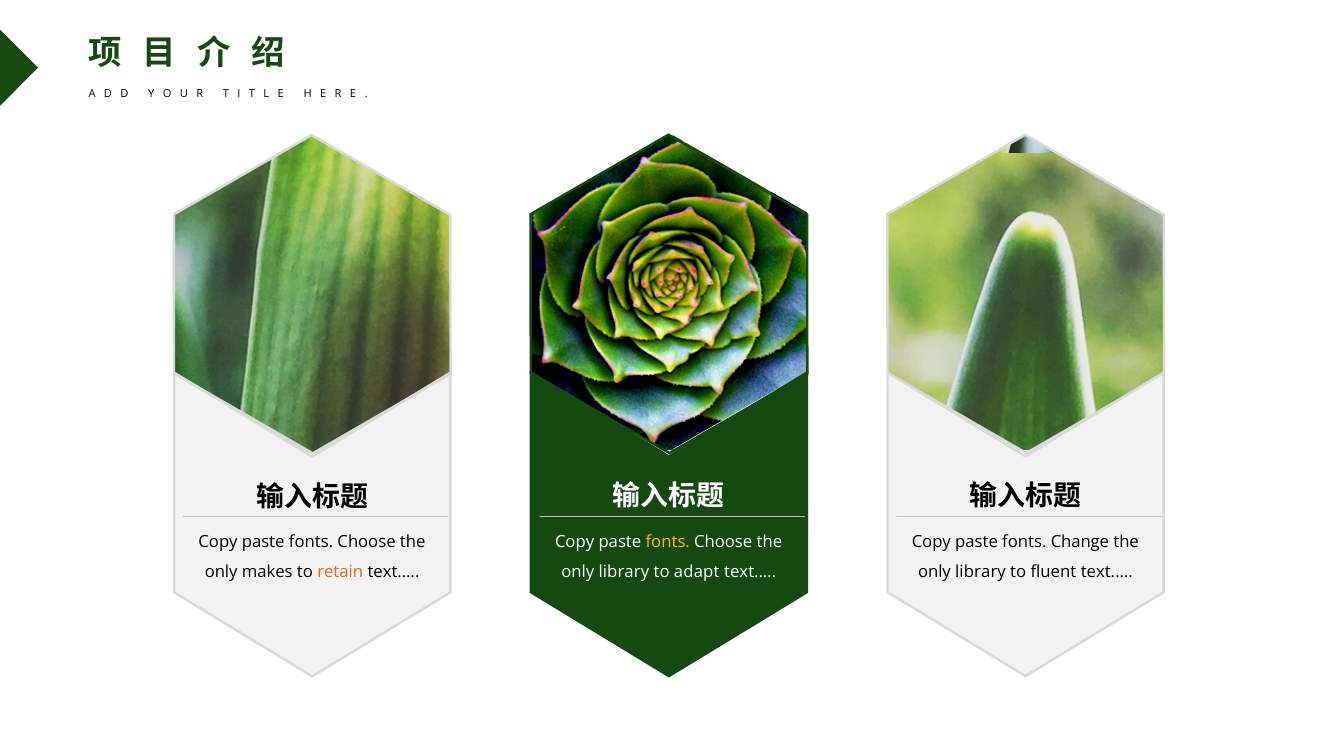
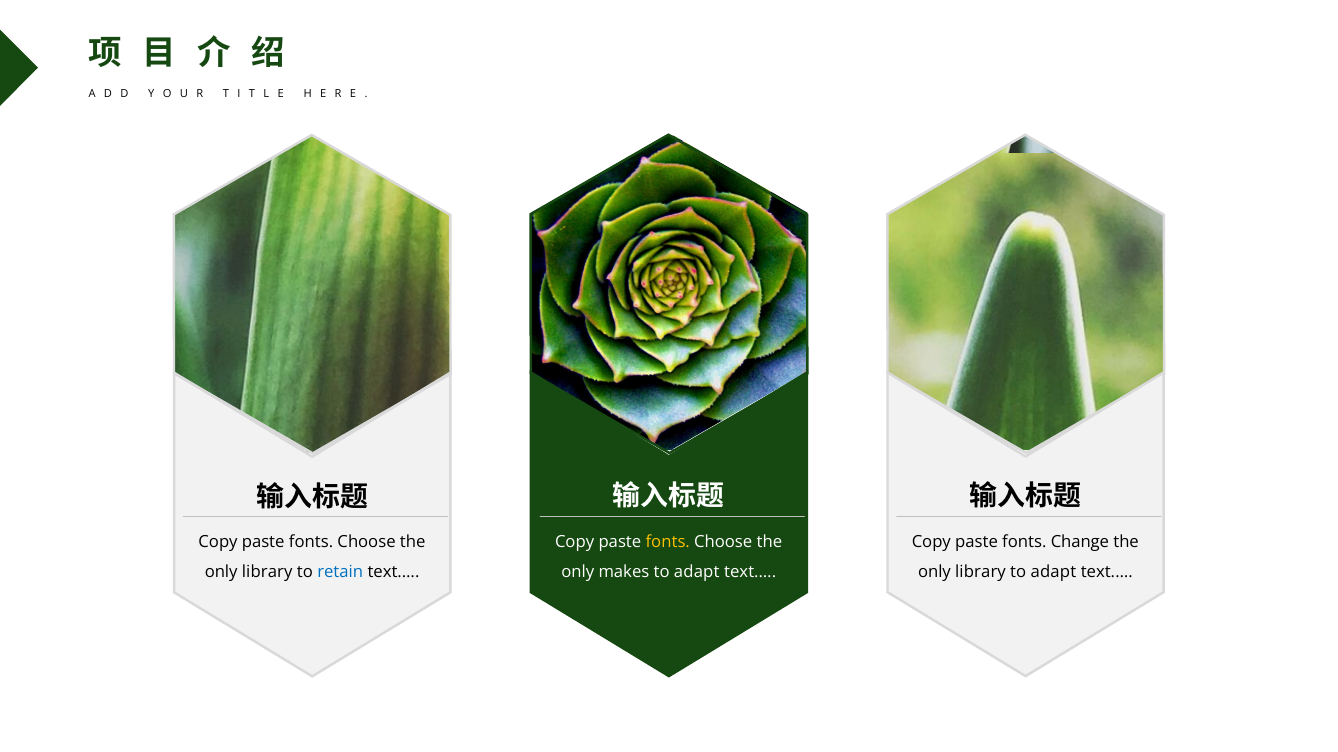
library at (624, 573): library -> makes
fluent at (1053, 573): fluent -> adapt
makes at (267, 573): makes -> library
retain colour: orange -> blue
